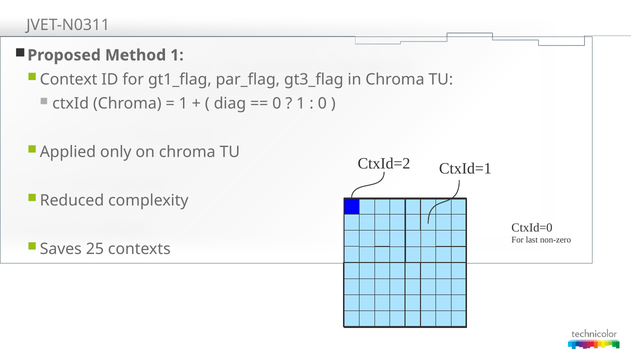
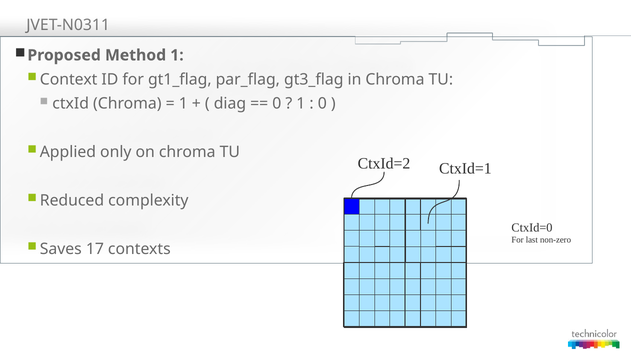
25: 25 -> 17
